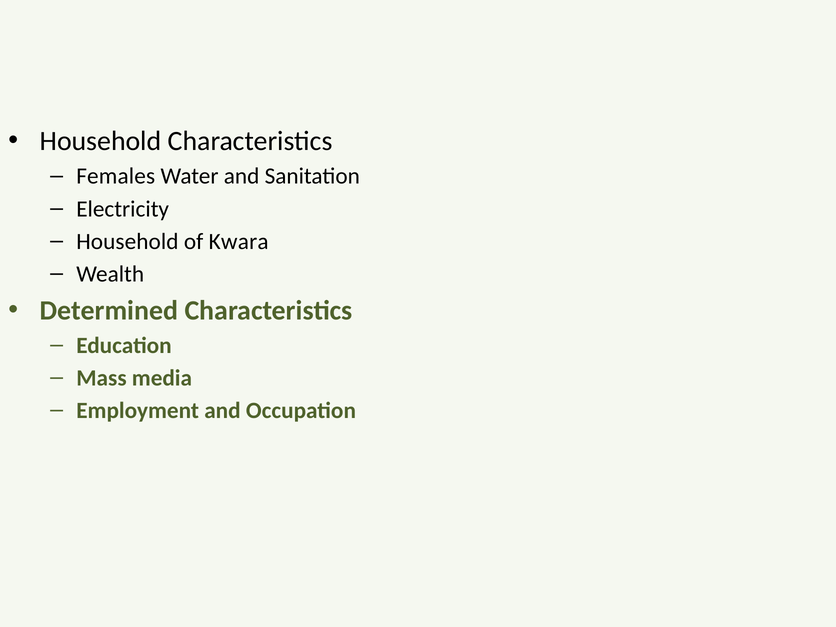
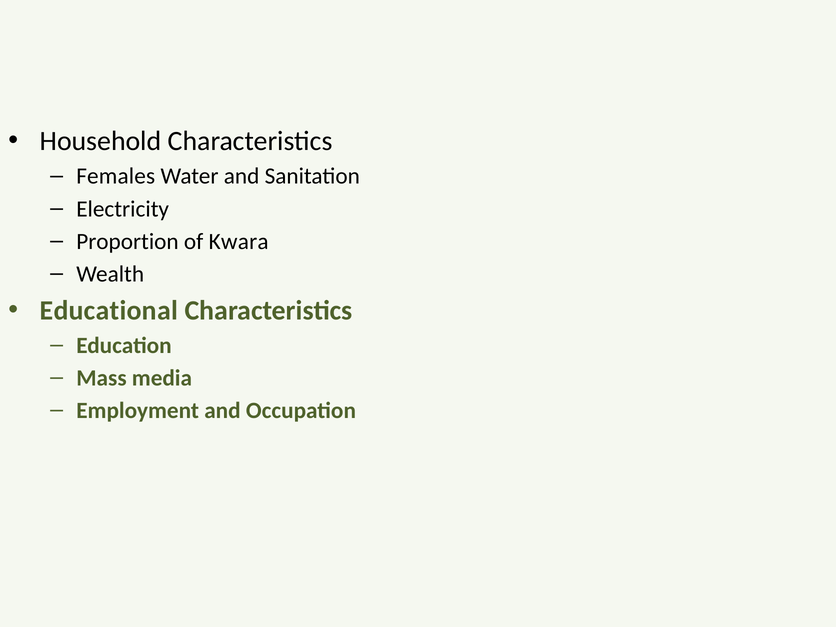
Household at (127, 241): Household -> Proportion
Determined: Determined -> Educational
